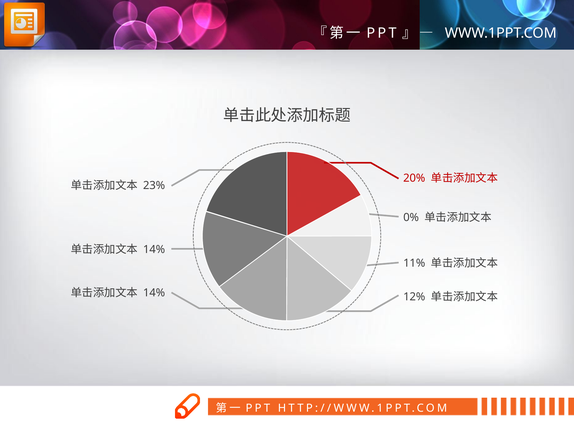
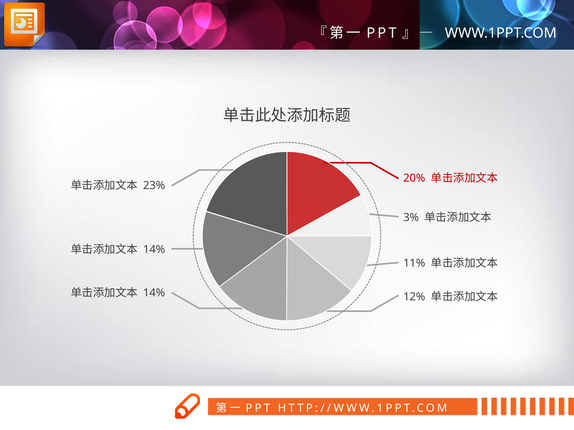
0%: 0% -> 3%
